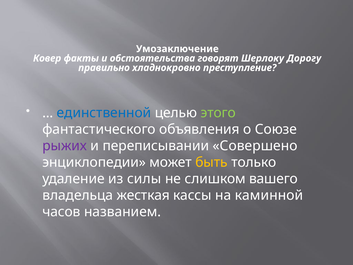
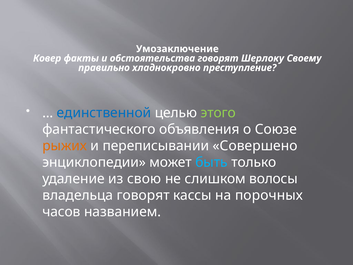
Дорогу: Дорогу -> Своему
рыжих colour: purple -> orange
быть colour: yellow -> light blue
силы: силы -> свою
вашего: вашего -> волосы
владельца жесткая: жесткая -> говорят
каминной: каминной -> порочных
